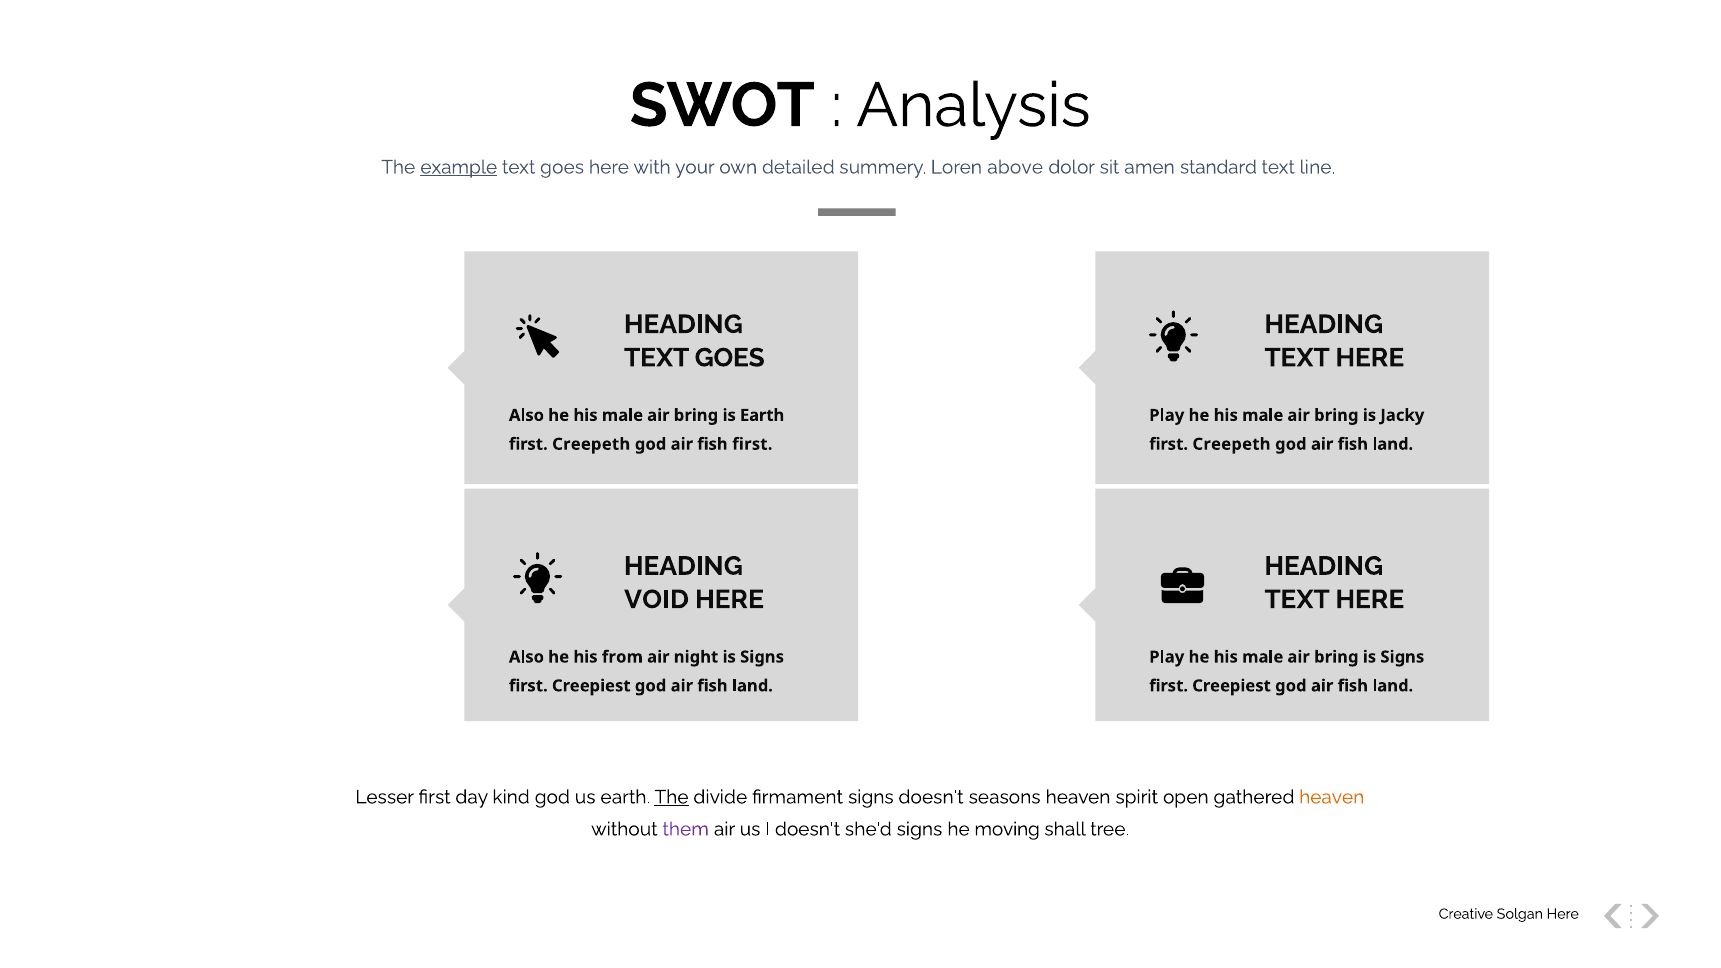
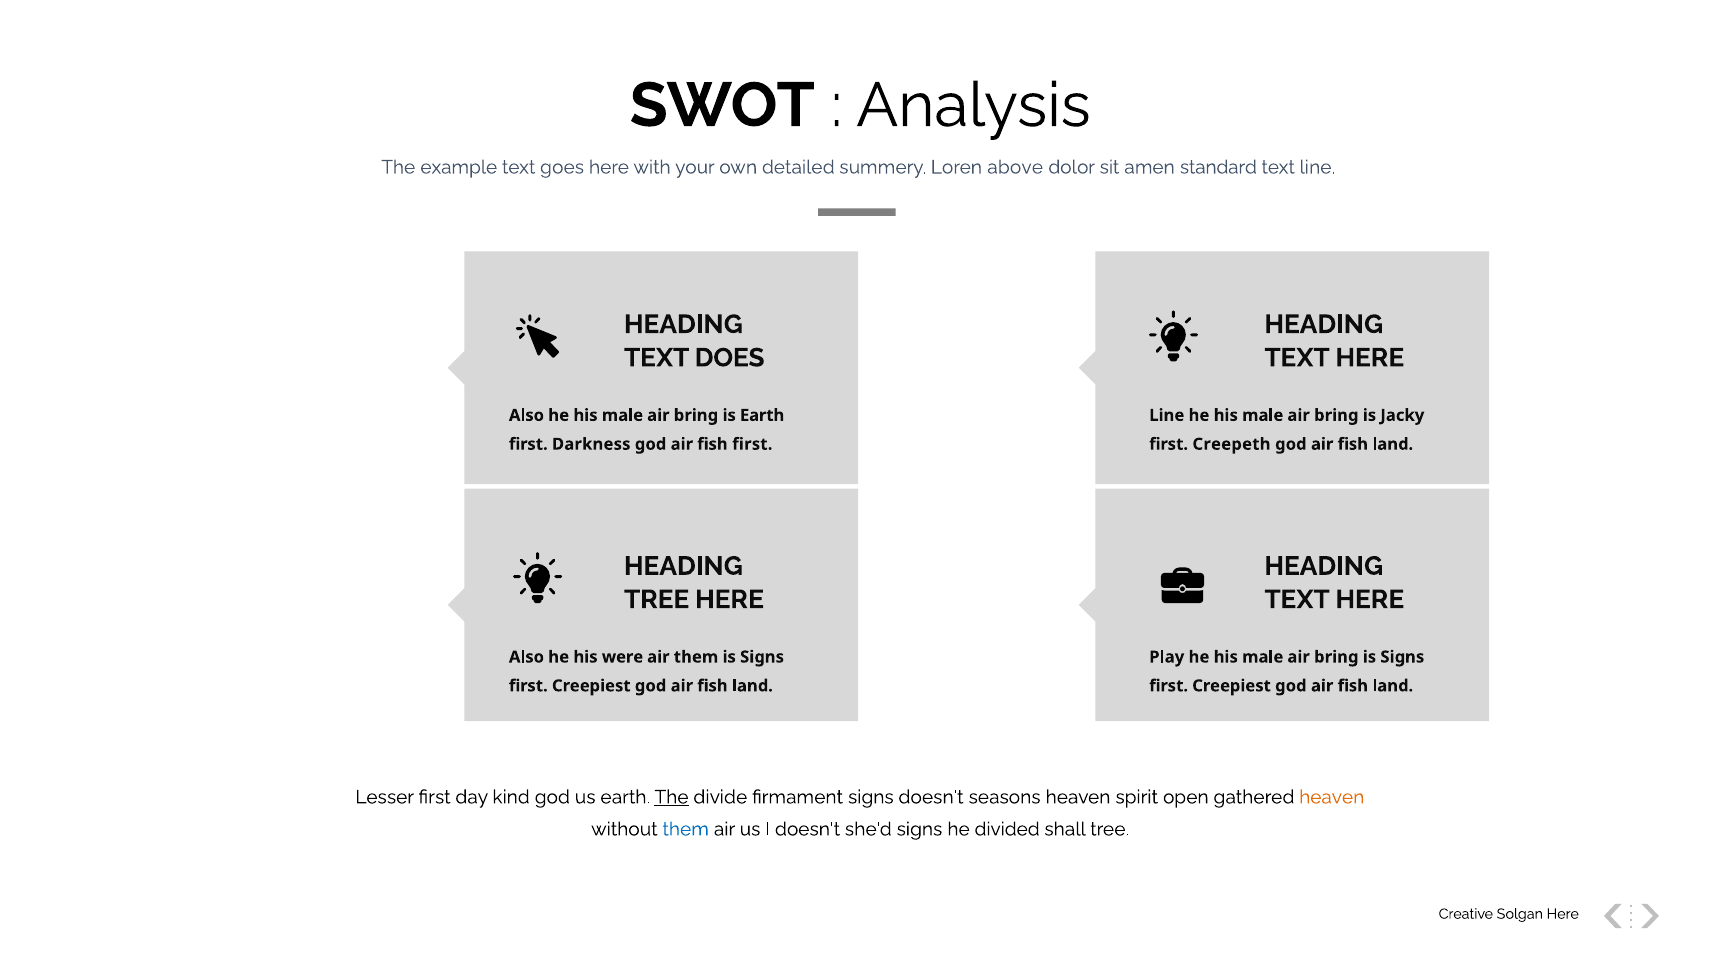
example underline: present -> none
GOES at (730, 358): GOES -> DOES
Play at (1167, 415): Play -> Line
Creepeth at (591, 444): Creepeth -> Darkness
VOID at (657, 600): VOID -> TREE
from: from -> were
air night: night -> them
them at (686, 829) colour: purple -> blue
moving: moving -> divided
